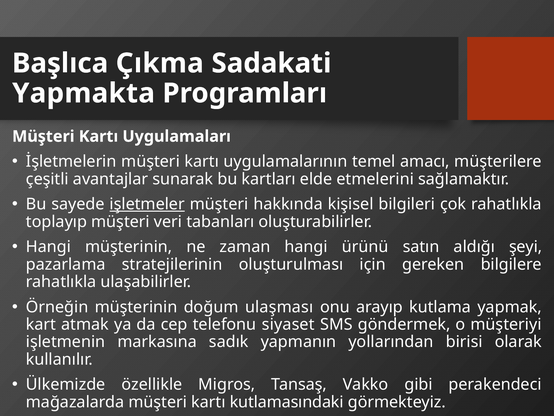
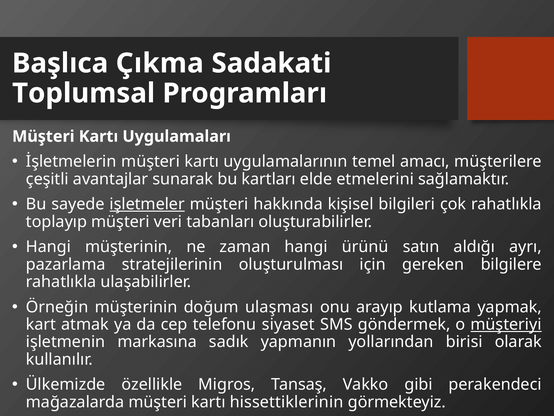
Yapmakta: Yapmakta -> Toplumsal
şeyi: şeyi -> ayrı
müşteriyi underline: none -> present
kutlamasındaki: kutlamasındaki -> hissettiklerinin
